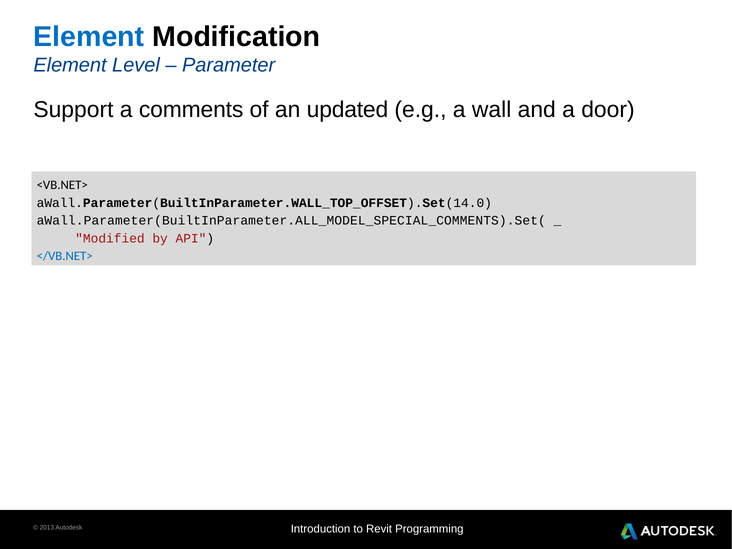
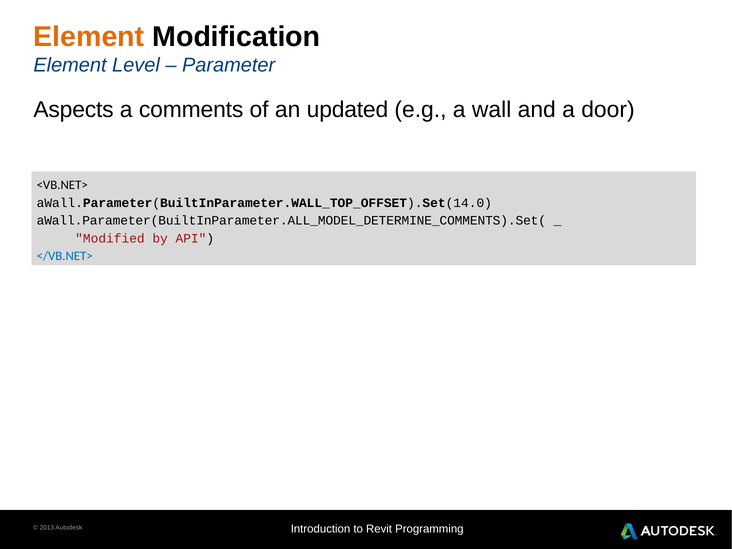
Element at (89, 37) colour: blue -> orange
Support: Support -> Aspects
aWall.Parameter(BuiltInParameter.ALL_MODEL_SPECIAL_COMMENTS).Set(: aWall.Parameter(BuiltInParameter.ALL_MODEL_SPECIAL_COMMENTS).Set( -> aWall.Parameter(BuiltInParameter.ALL_MODEL_DETERMINE_COMMENTS).Set(
